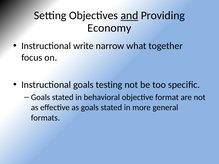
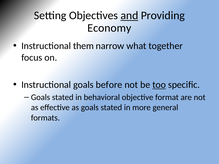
write: write -> them
testing: testing -> before
too underline: none -> present
